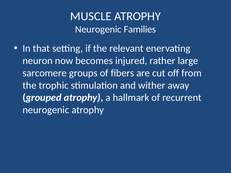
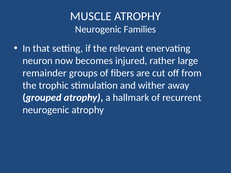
sarcomere: sarcomere -> remainder
